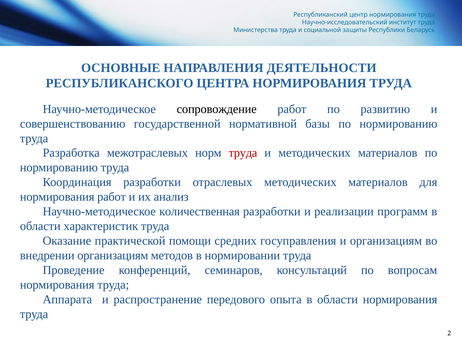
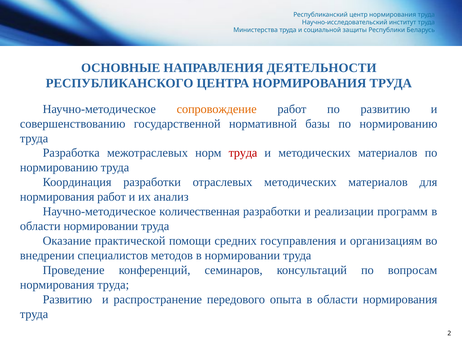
сопровождение colour: black -> orange
области характеристик: характеристик -> нормировании
внедрении организациям: организациям -> специалистов
Аппарата at (67, 299): Аппарата -> Развитию
